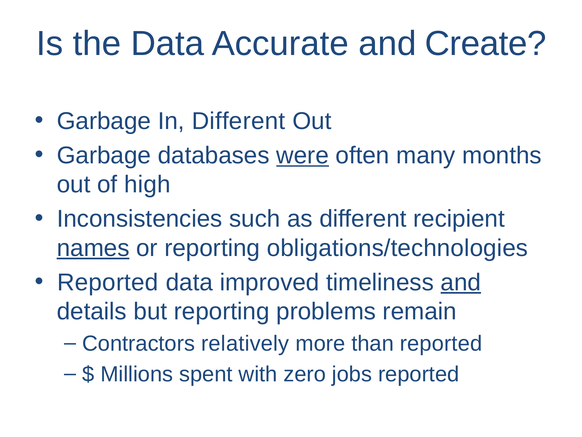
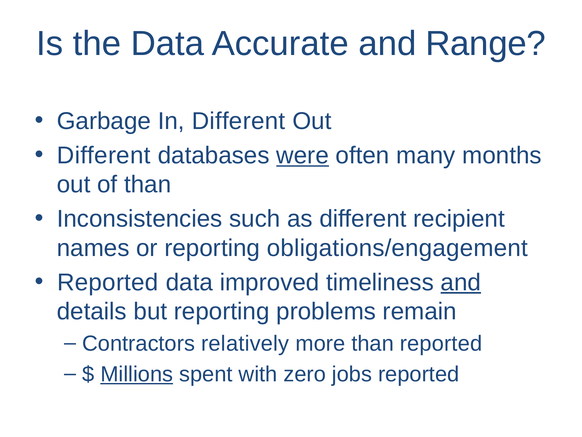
Create: Create -> Range
Garbage at (104, 155): Garbage -> Different
of high: high -> than
names underline: present -> none
obligations/technologies: obligations/technologies -> obligations/engagement
Millions underline: none -> present
